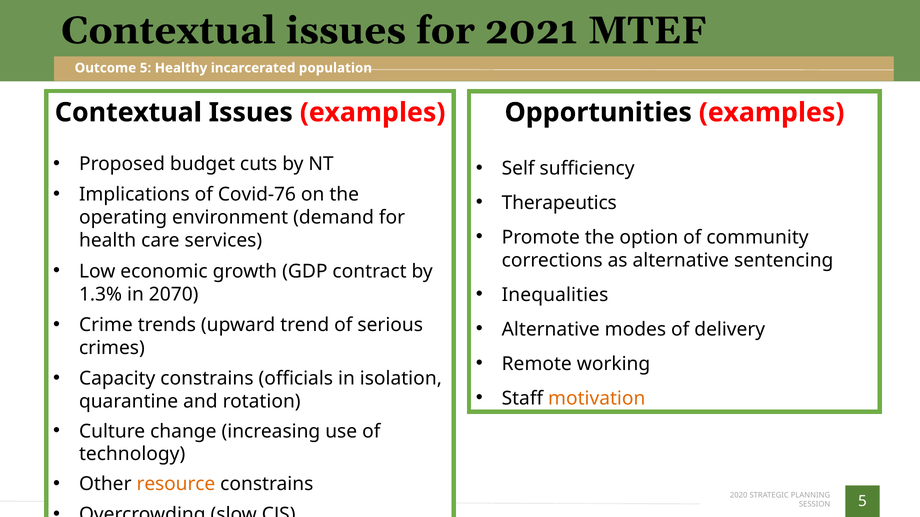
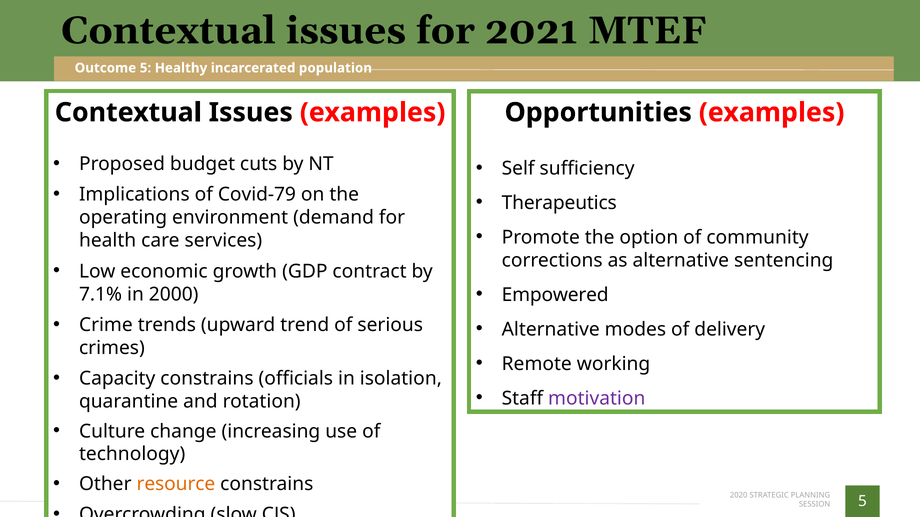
Covid-76: Covid-76 -> Covid-79
Inequalities: Inequalities -> Empowered
1.3%: 1.3% -> 7.1%
2070: 2070 -> 2000
motivation colour: orange -> purple
